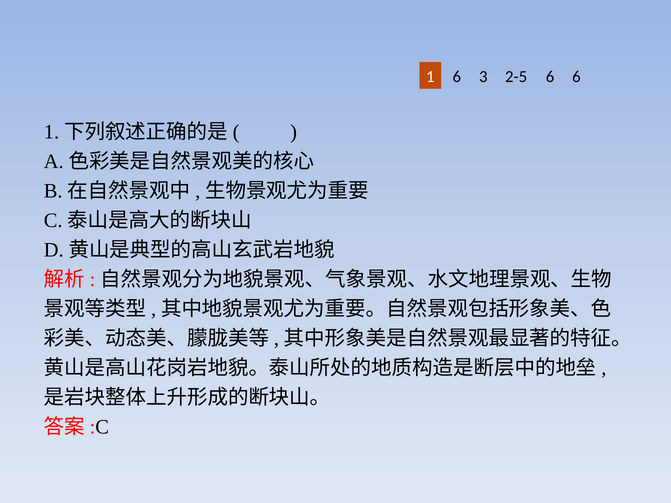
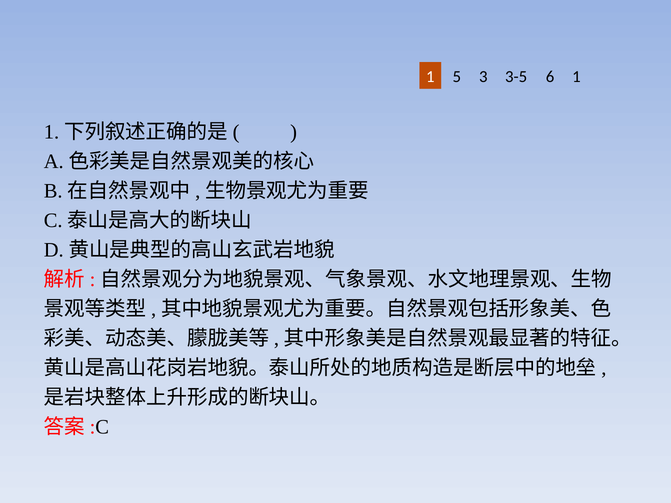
1 6: 6 -> 5
2-5: 2-5 -> 3-5
6 6: 6 -> 1
